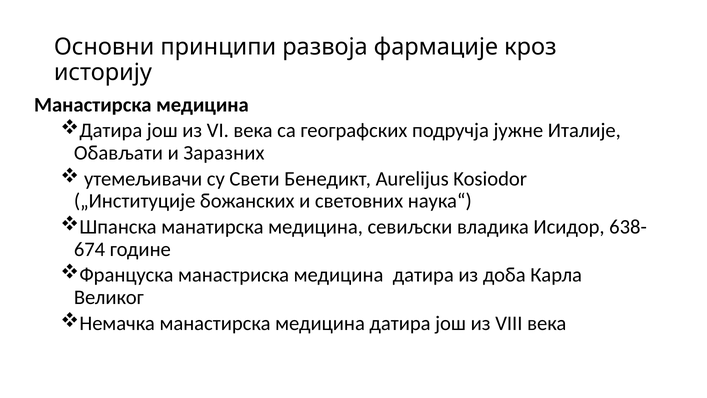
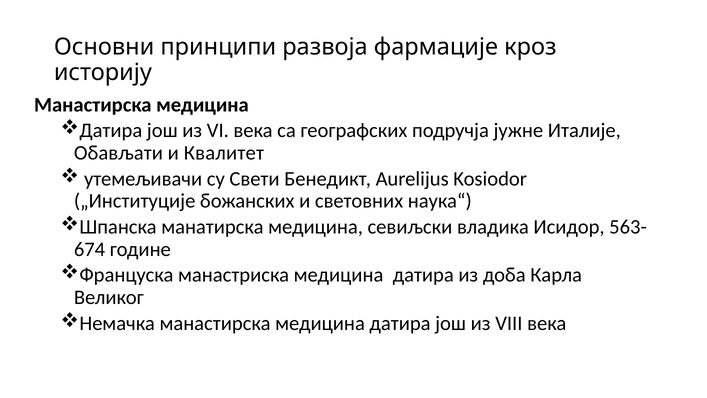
Заразних: Заразних -> Квалитет
638-: 638- -> 563-
